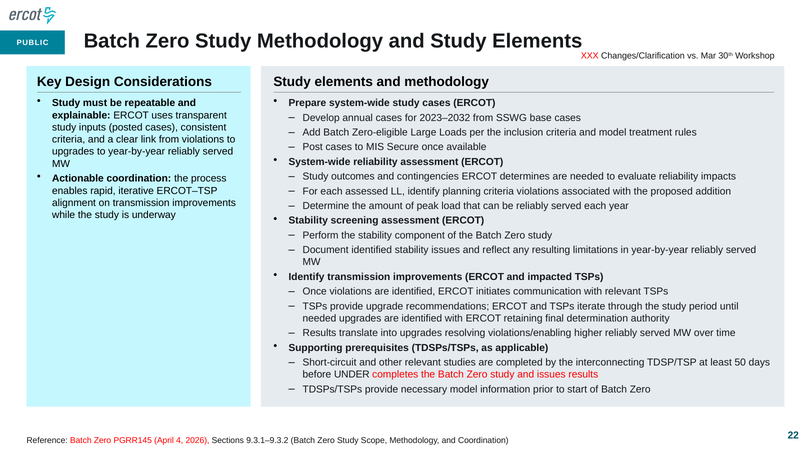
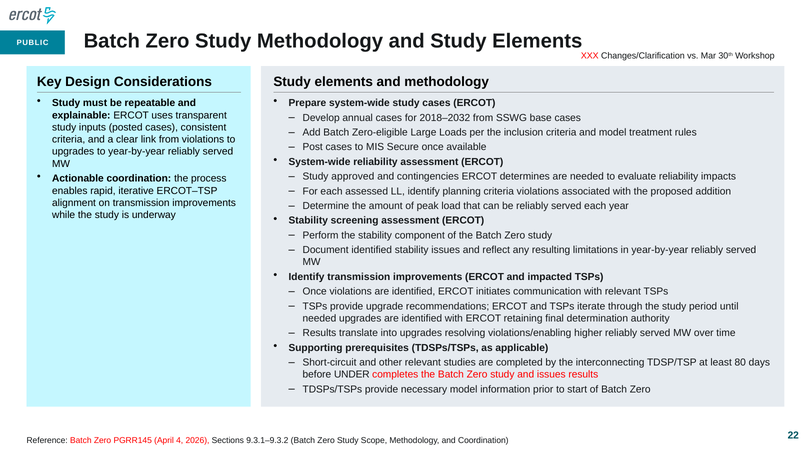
2023–2032: 2023–2032 -> 2018–2032
outcomes: outcomes -> approved
50: 50 -> 80
